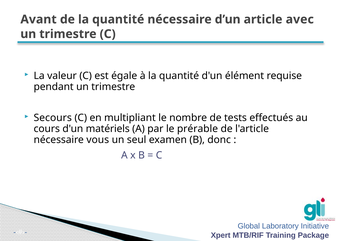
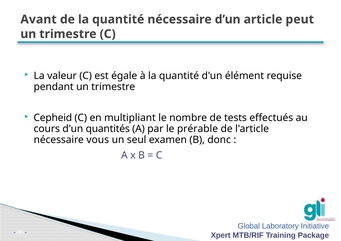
avec: avec -> peut
Secours: Secours -> Cepheid
matériels: matériels -> quantités
